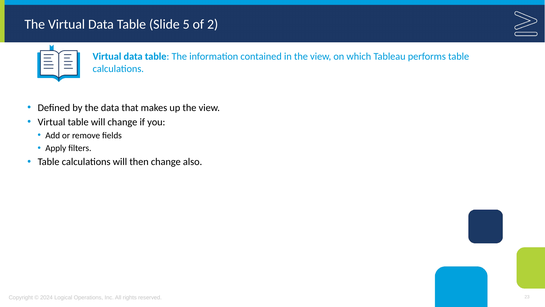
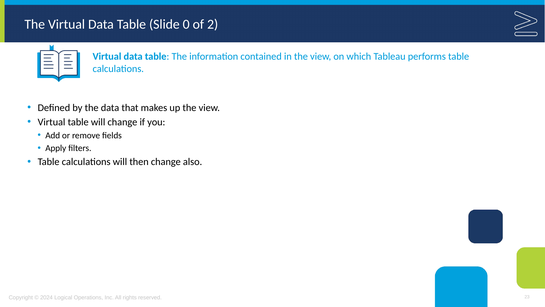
5: 5 -> 0
